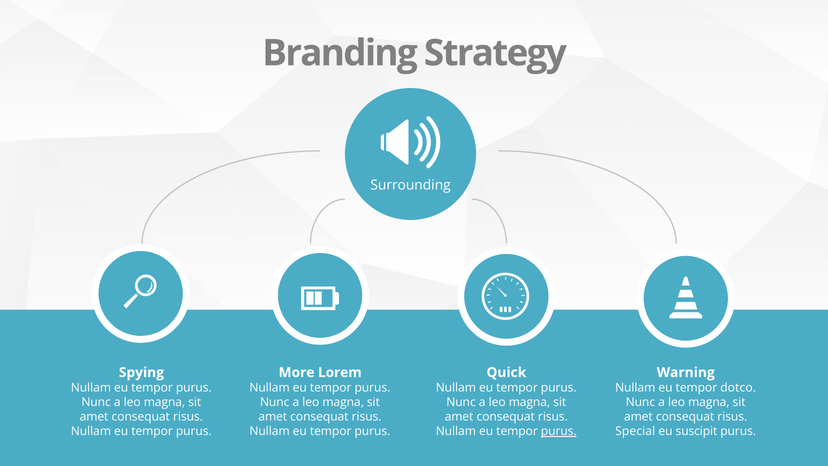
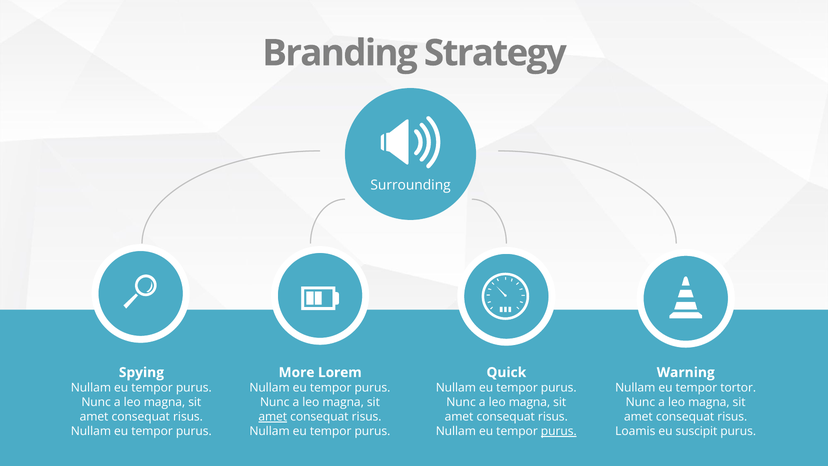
dotco: dotco -> tortor
amet at (273, 417) underline: none -> present
Special: Special -> Loamis
